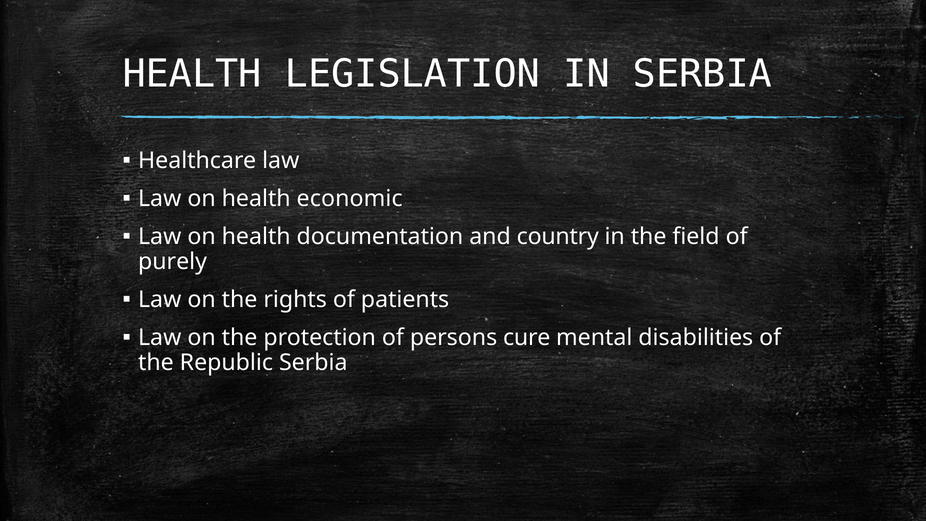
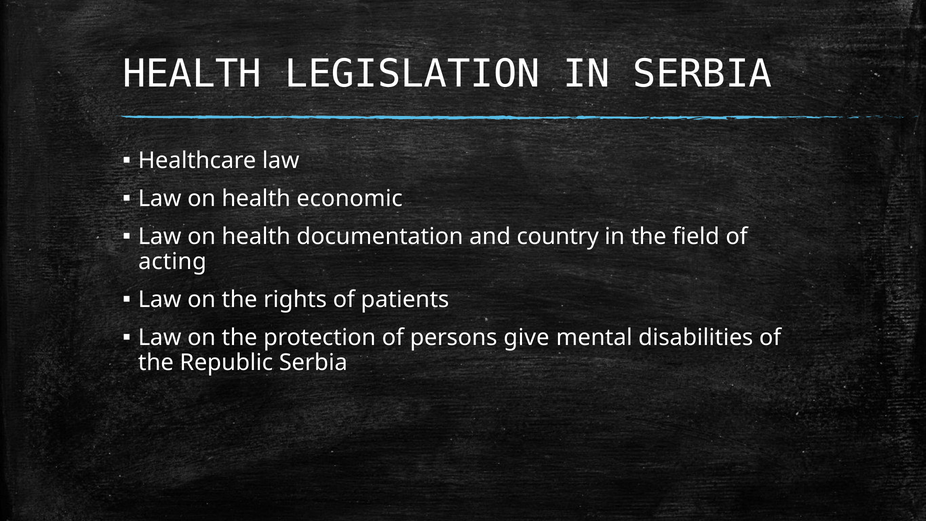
purely: purely -> acting
cure: cure -> give
